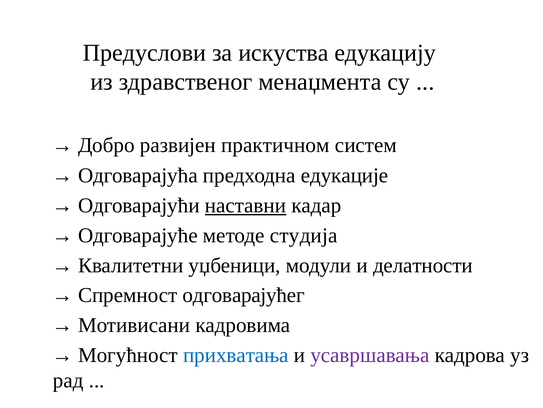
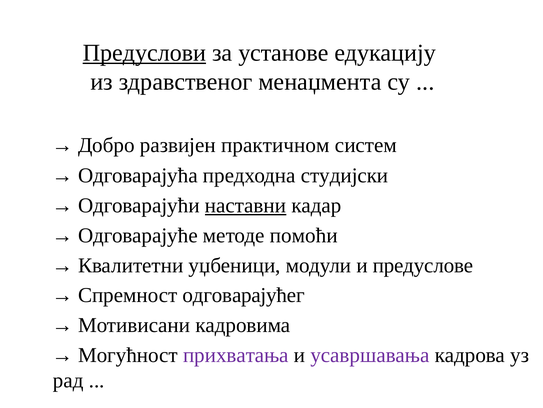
Предуслови underline: none -> present
искуства: искуства -> установе
едукације: едукације -> студијски
студија: студија -> помоћи
делатности: делатности -> предуслове
прихватања colour: blue -> purple
